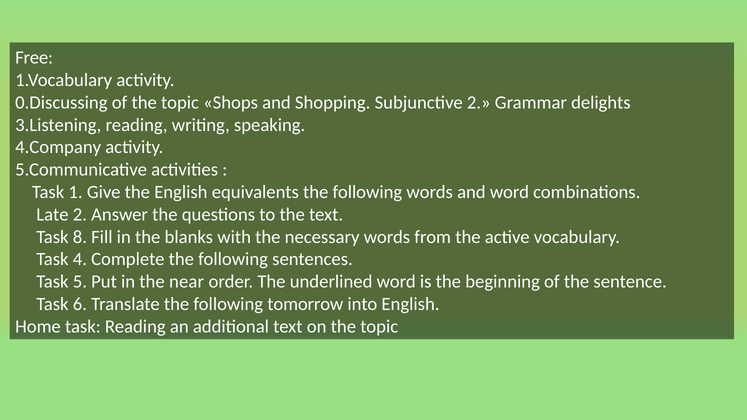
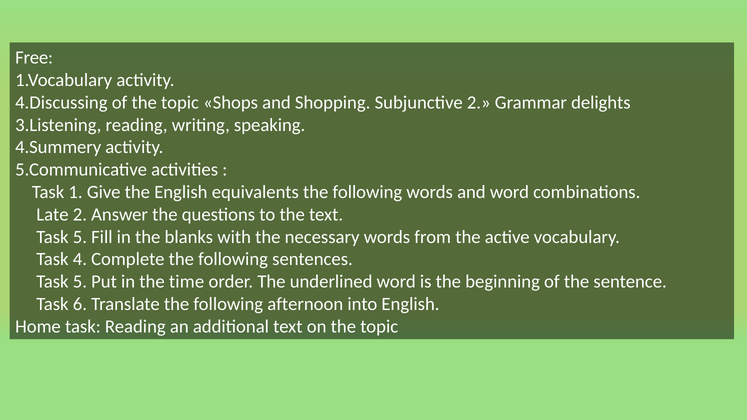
0.Discussing: 0.Discussing -> 4.Discussing
4.Company: 4.Company -> 4.Summery
8 at (80, 237): 8 -> 5
near: near -> time
tomorrow: tomorrow -> afternoon
